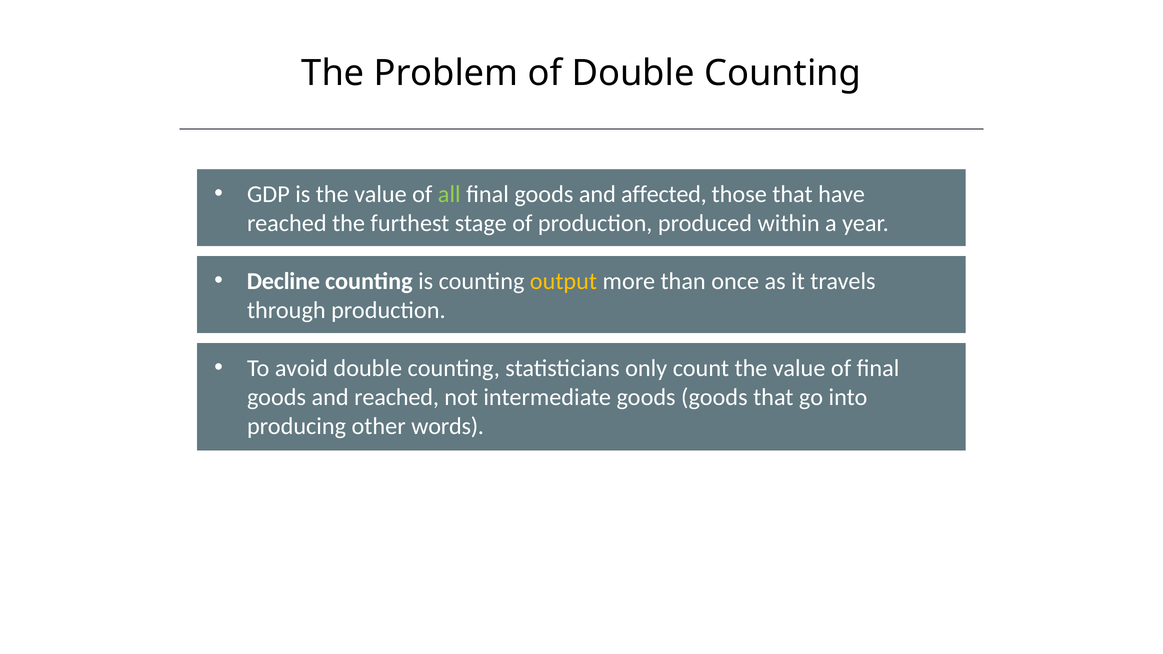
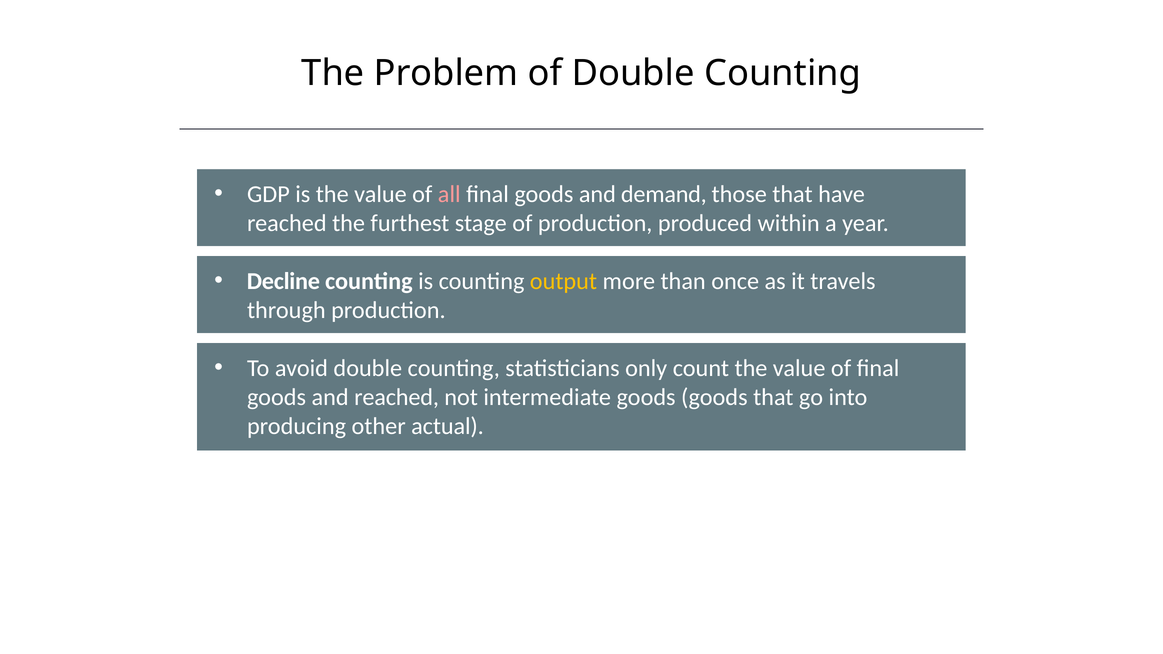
all colour: light green -> pink
affected: affected -> demand
words: words -> actual
